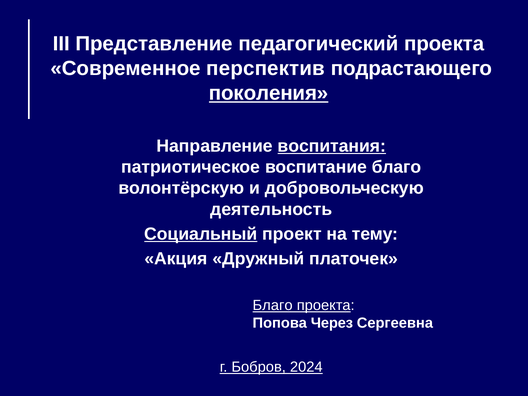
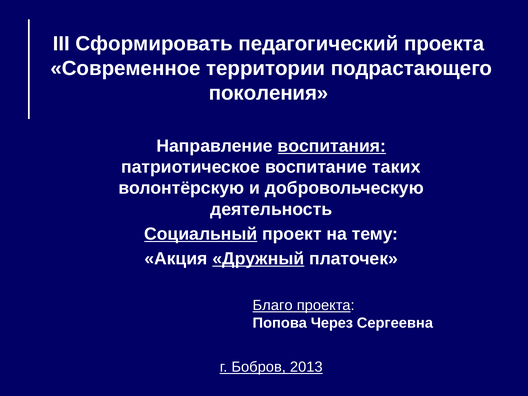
Представление: Представление -> Сформировать
перспектив: перспектив -> территории
поколения underline: present -> none
воспитание благо: благо -> таких
Дружный underline: none -> present
2024: 2024 -> 2013
